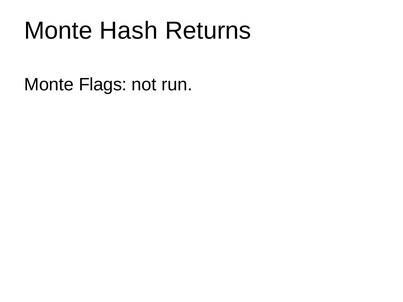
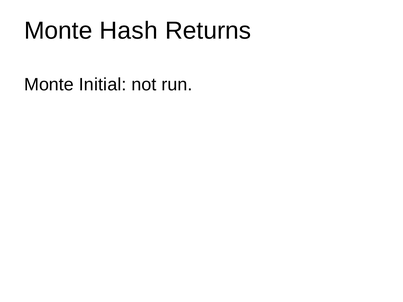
Flags: Flags -> Initial
